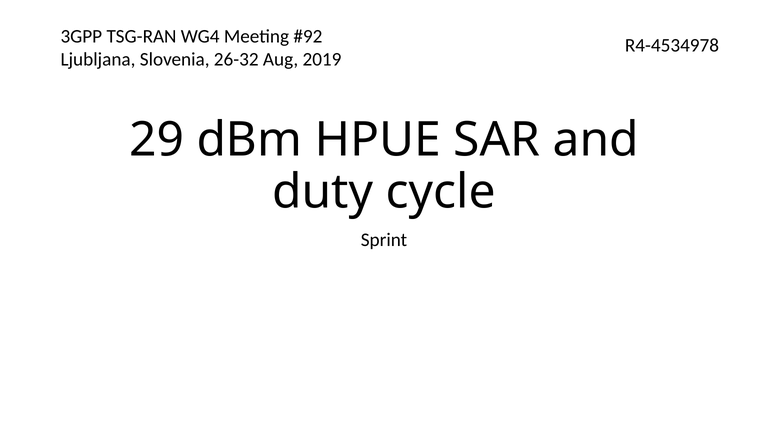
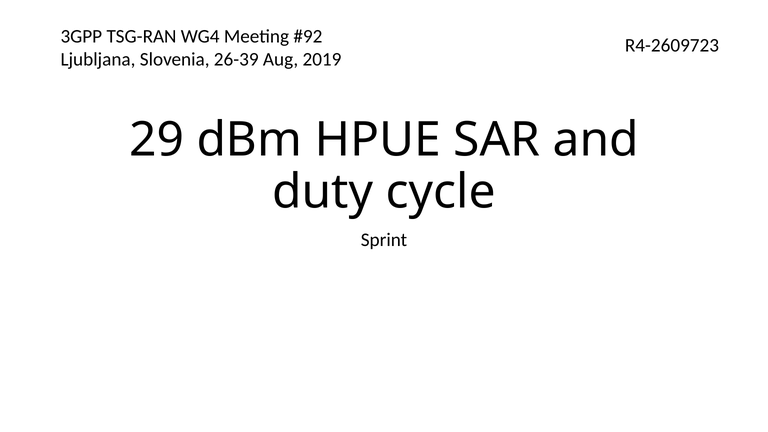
R4-4534978: R4-4534978 -> R4-2609723
26-32: 26-32 -> 26-39
